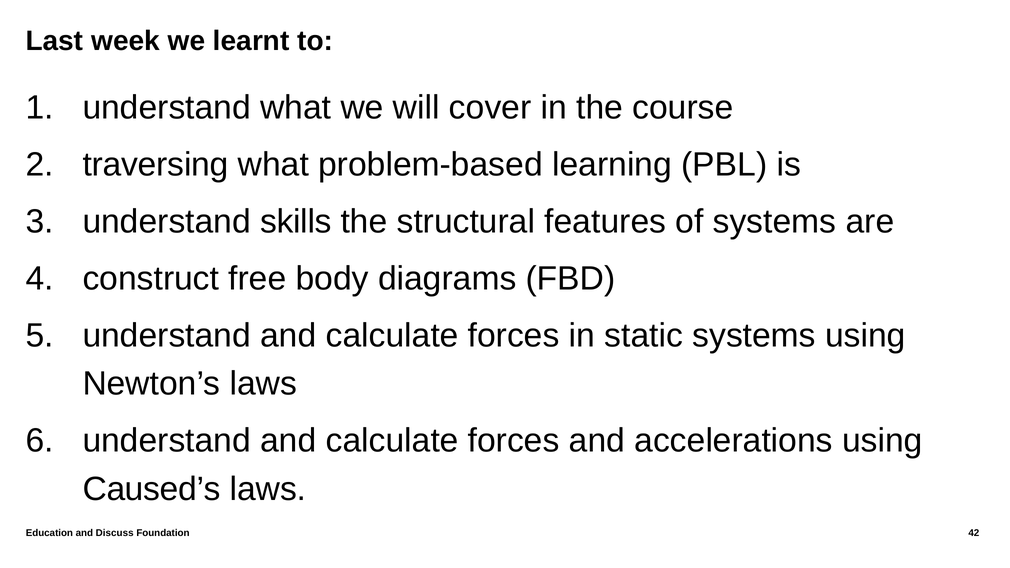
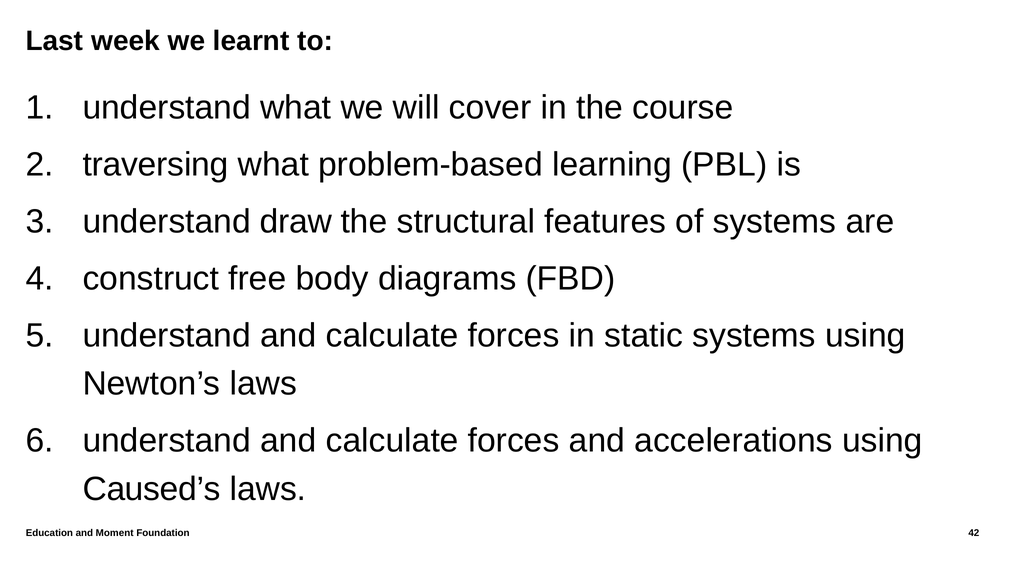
skills: skills -> draw
Discuss: Discuss -> Moment
